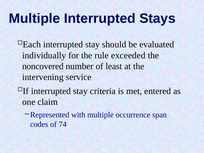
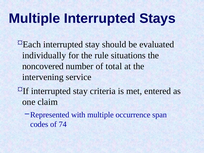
exceeded: exceeded -> situations
least: least -> total
